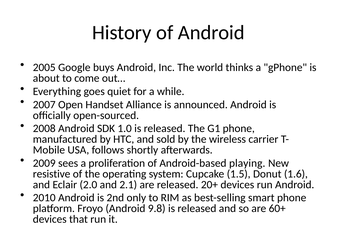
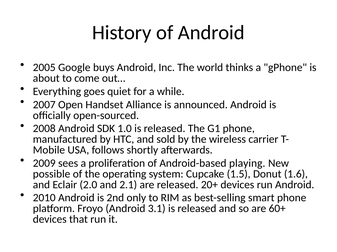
resistive: resistive -> possible
9.8: 9.8 -> 3.1
